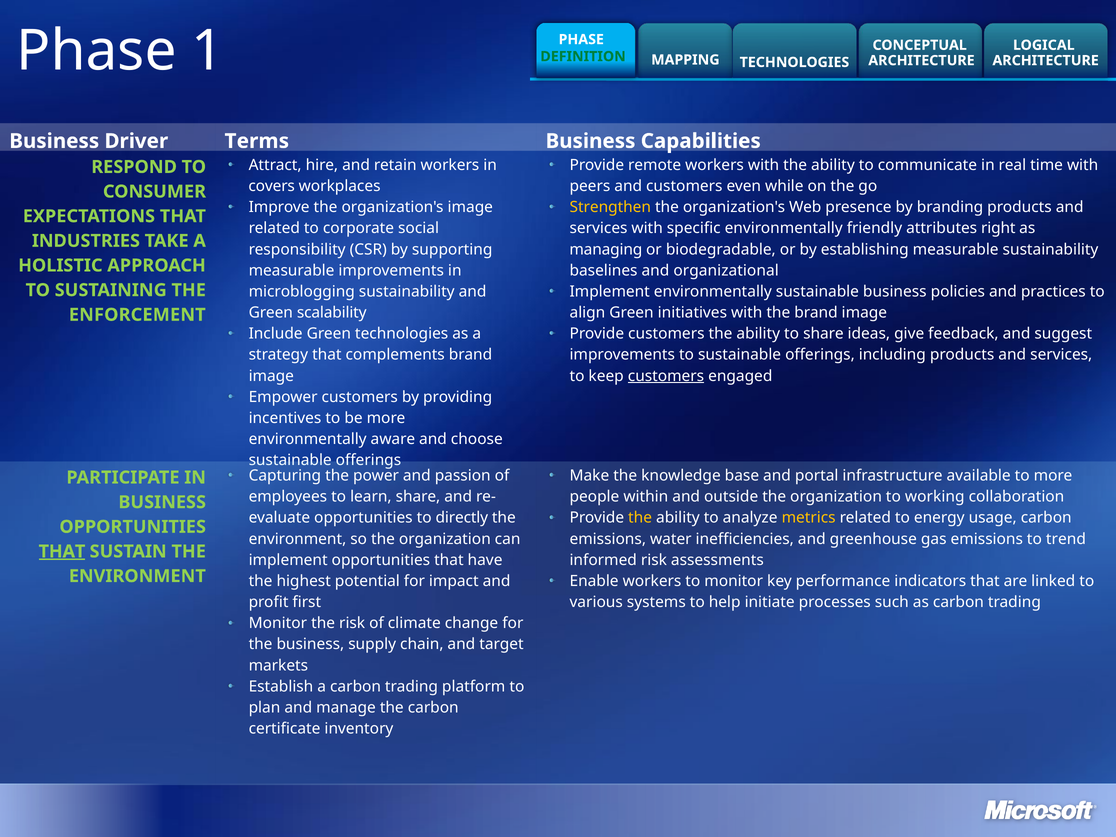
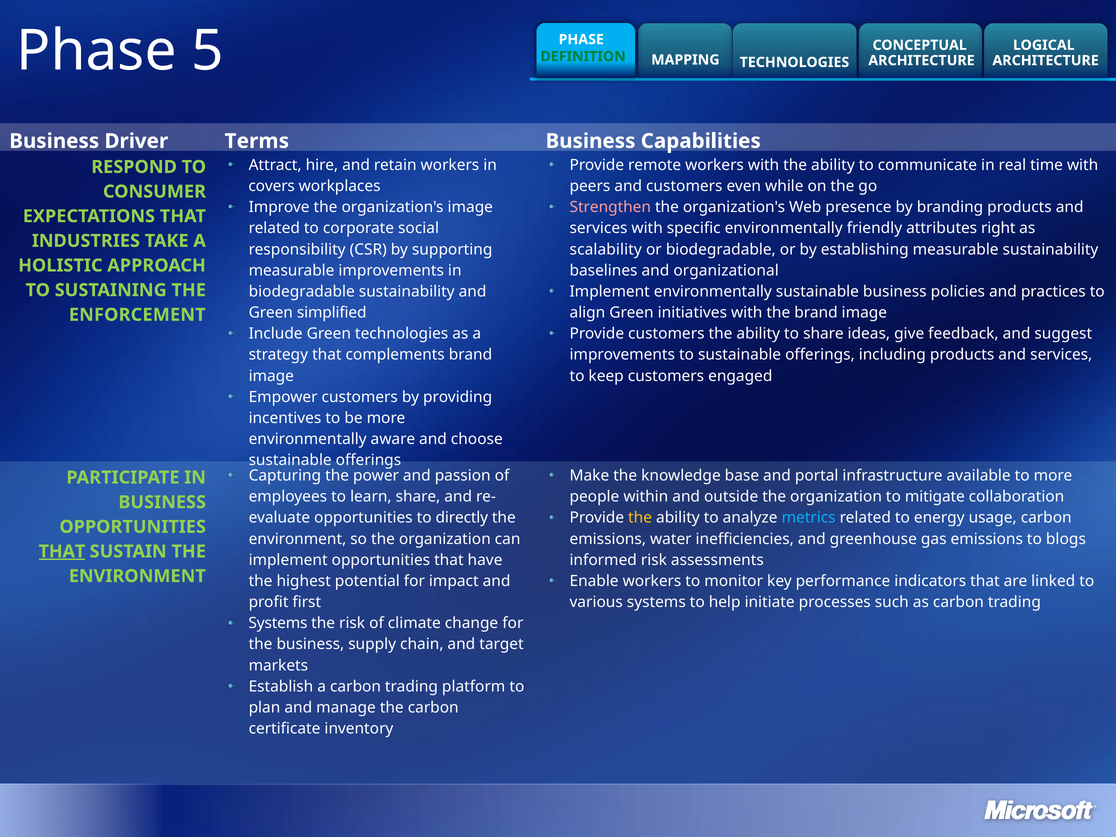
1: 1 -> 5
Strengthen colour: yellow -> pink
managing: managing -> scalability
microblogging at (302, 292): microblogging -> biodegradable
scalability: scalability -> simplified
customers at (666, 376) underline: present -> none
working: working -> mitigate
metrics colour: yellow -> light blue
trend: trend -> blogs
Monitor at (278, 623): Monitor -> Systems
